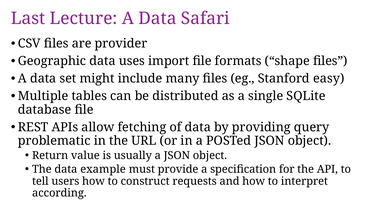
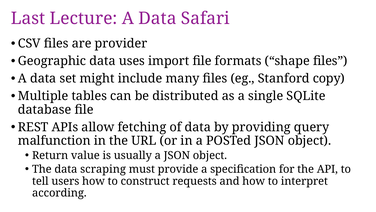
easy: easy -> copy
problematic: problematic -> malfunction
example: example -> scraping
